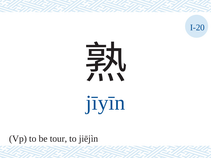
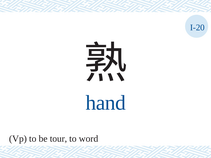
jīyīn: jīyīn -> hand
jiējìn: jiējìn -> word
